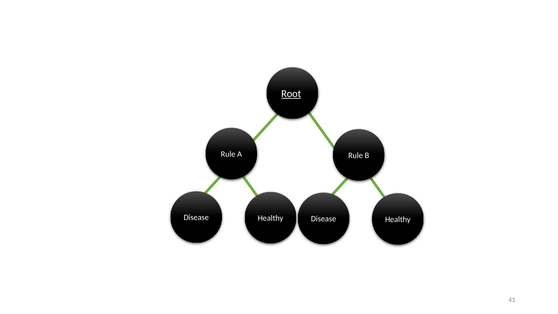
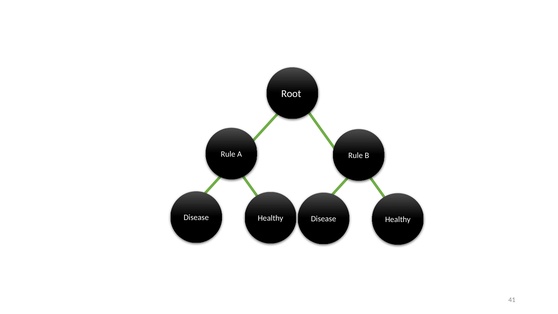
Root underline: present -> none
